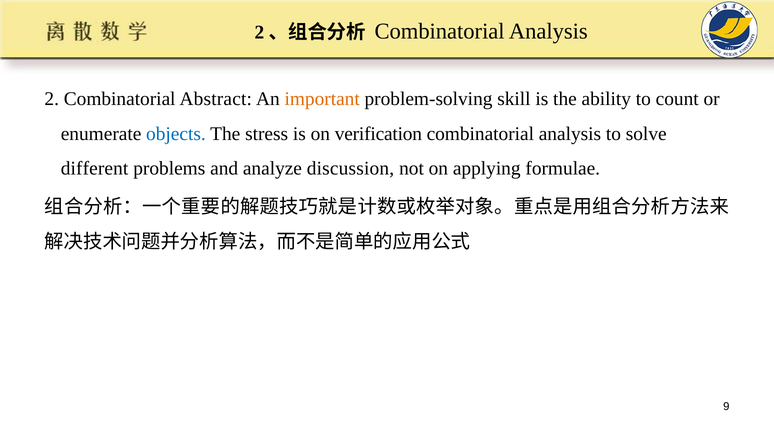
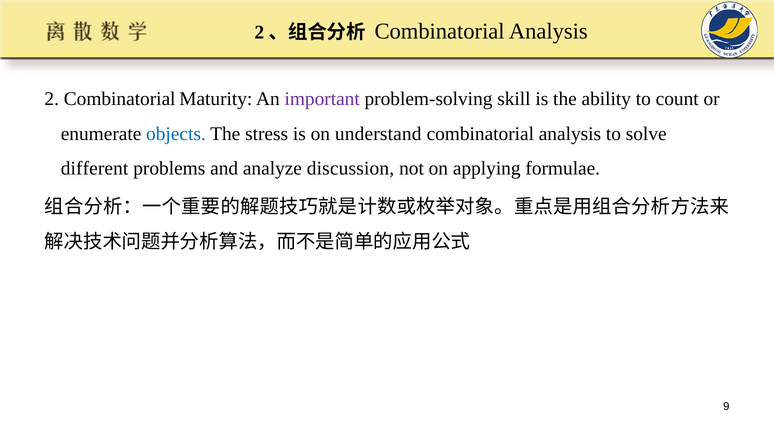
Abstract: Abstract -> Maturity
important colour: orange -> purple
verification: verification -> understand
